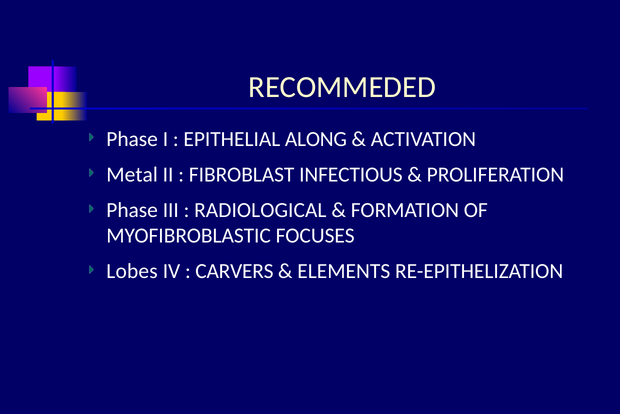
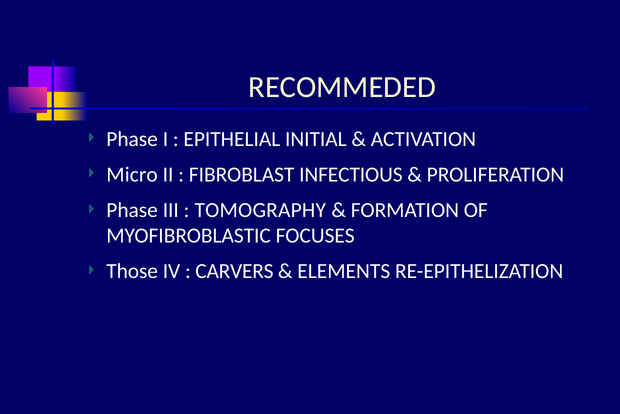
ALONG: ALONG -> INITIAL
Metal: Metal -> Micro
RADIOLOGICAL: RADIOLOGICAL -> TOMOGRAPHY
Lobes: Lobes -> Those
